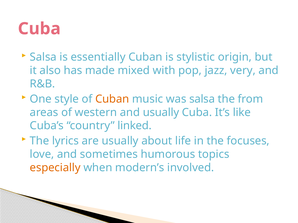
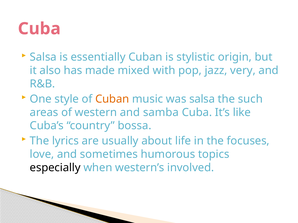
from: from -> such
and usually: usually -> samba
linked: linked -> bossa
especially colour: orange -> black
modern’s: modern’s -> western’s
